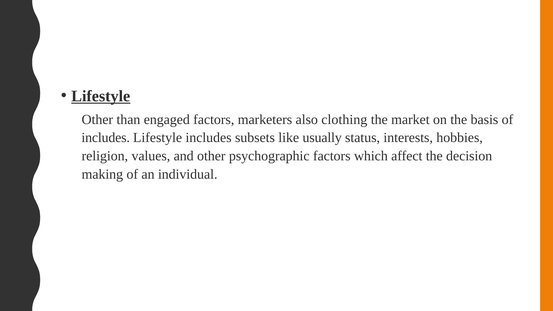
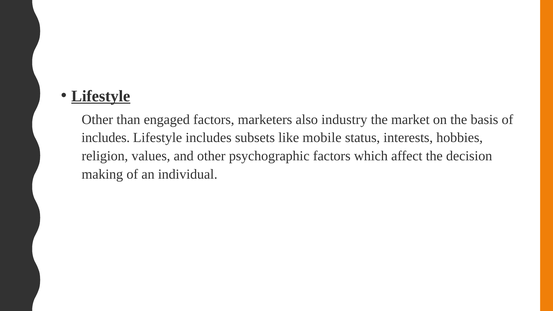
clothing: clothing -> industry
usually: usually -> mobile
